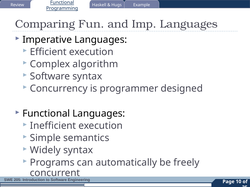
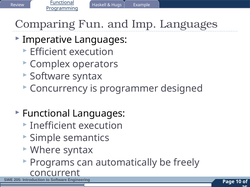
algorithm: algorithm -> operators
Widely: Widely -> Where
